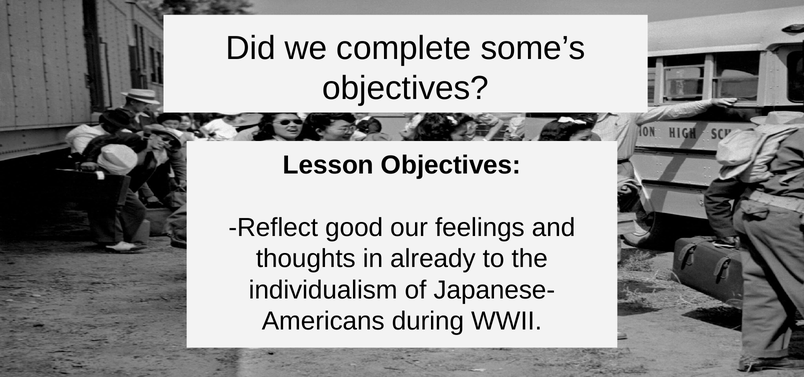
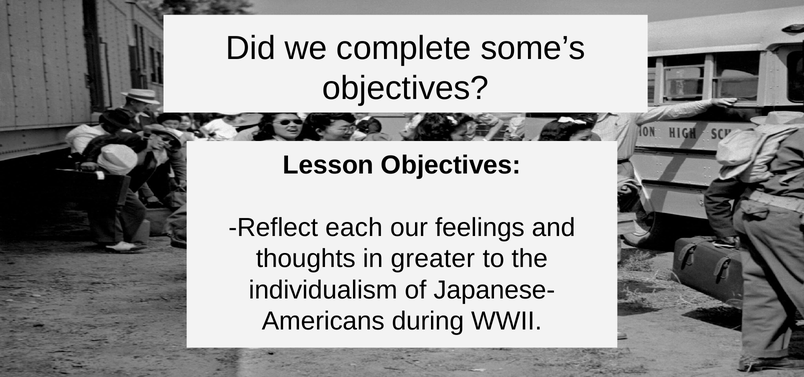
good: good -> each
already: already -> greater
